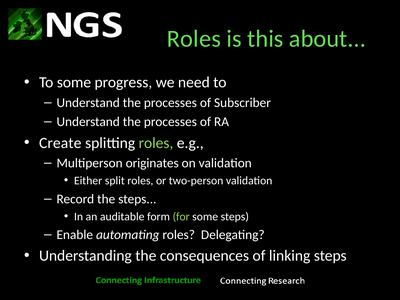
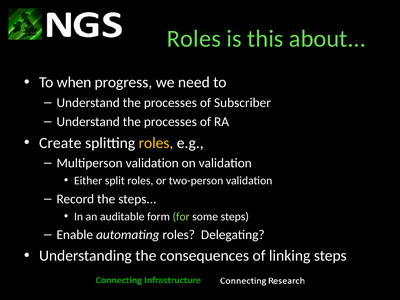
To some: some -> when
roles at (156, 143) colour: light green -> yellow
Multiperson originates: originates -> validation
